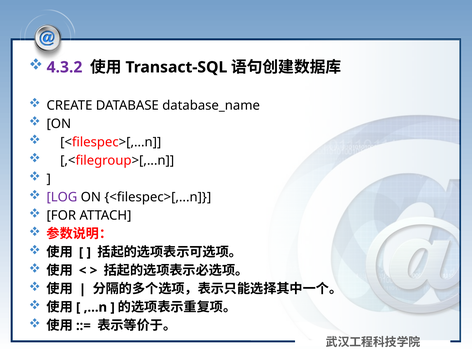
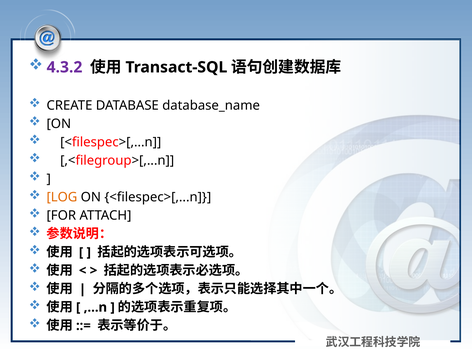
LOG colour: purple -> orange
